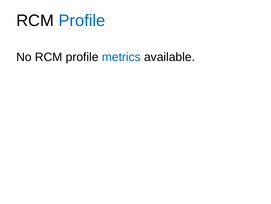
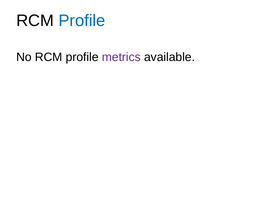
metrics colour: blue -> purple
